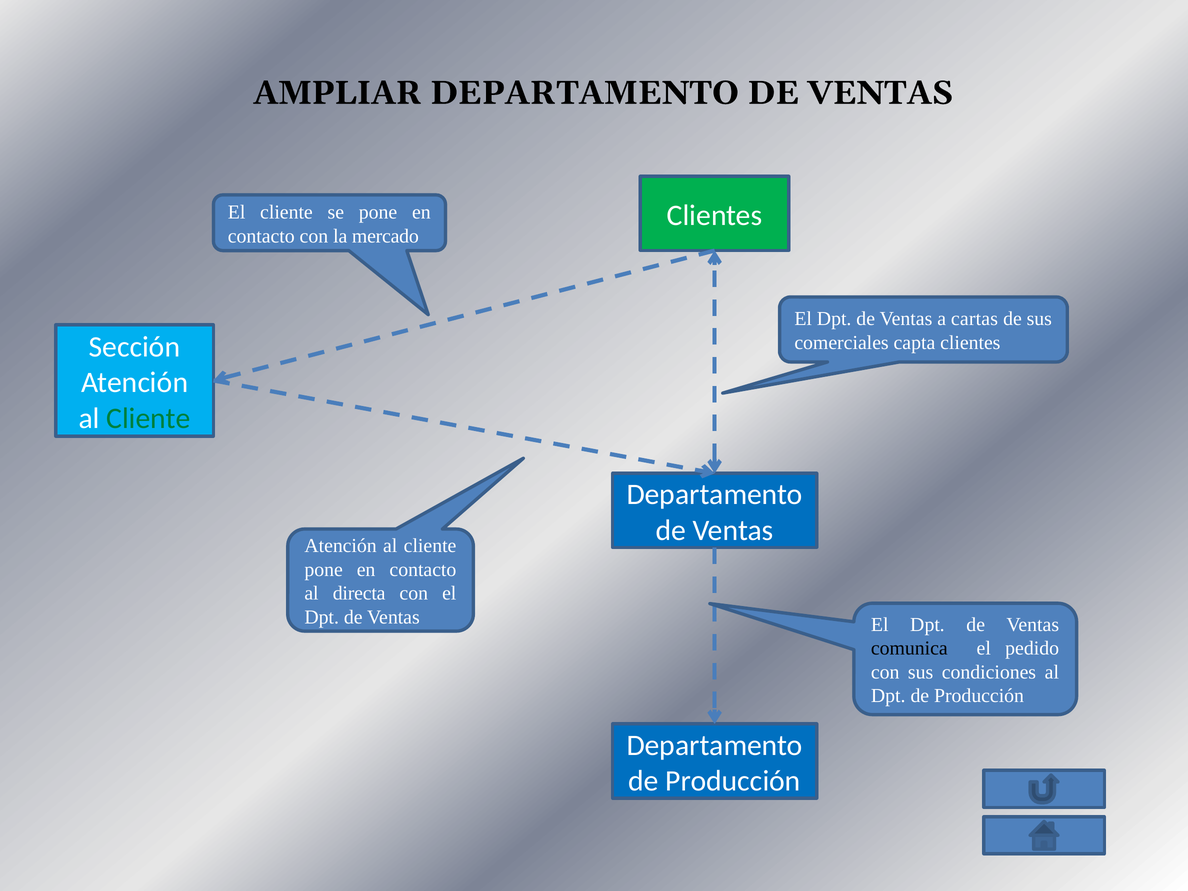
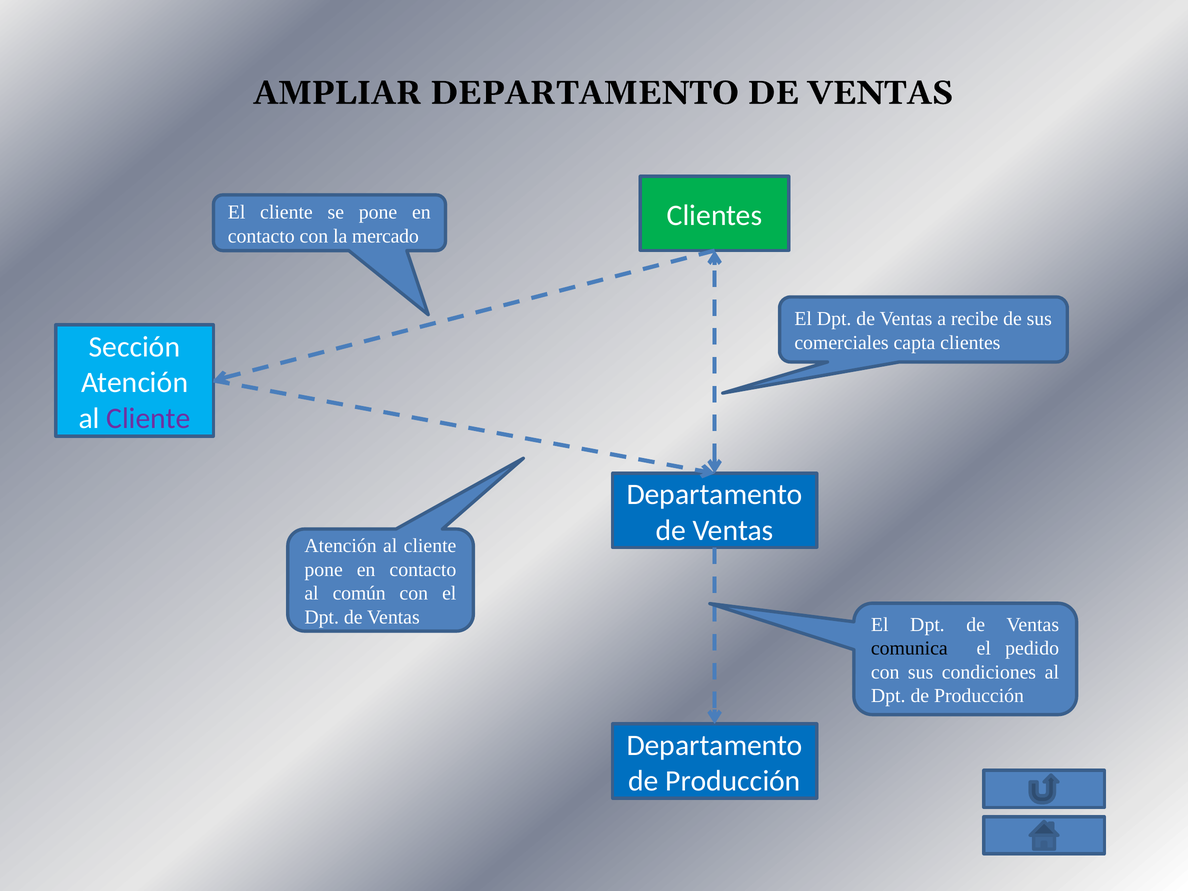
cartas: cartas -> recibe
Cliente at (148, 418) colour: green -> purple
directa: directa -> común
